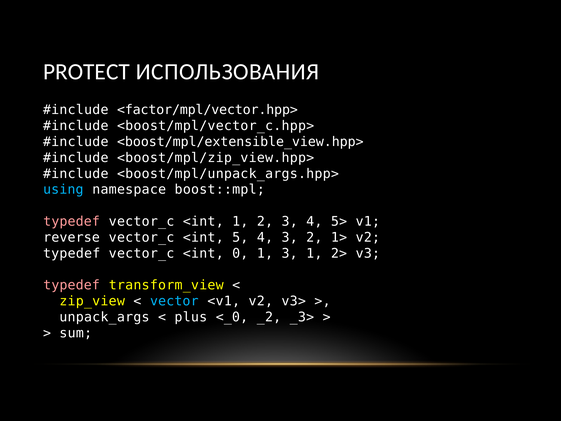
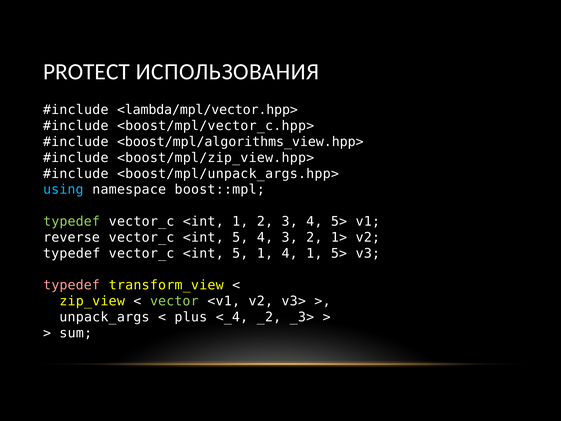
<factor/mpl/vector.hpp>: <factor/mpl/vector.hpp> -> <lambda/mpl/vector.hpp>
<boost/mpl/extensible_view.hpp>: <boost/mpl/extensible_view.hpp> -> <boost/mpl/algorithms_view.hpp>
typedef at (72, 221) colour: pink -> light green
typedef vector_c <int 0: 0 -> 5
1 3: 3 -> 4
1 2>: 2> -> 5>
vector colour: light blue -> light green
<_0: <_0 -> <_4
